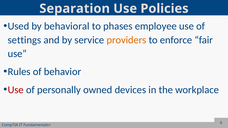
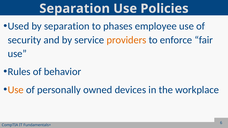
by behavioral: behavioral -> separation
settings: settings -> security
Use at (16, 90) colour: red -> orange
